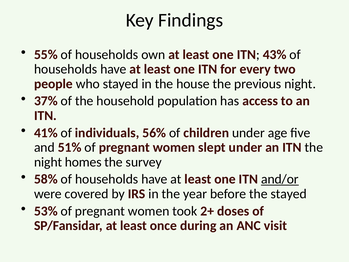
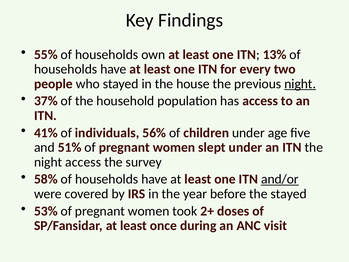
43%: 43% -> 13%
night at (300, 84) underline: none -> present
night homes: homes -> access
